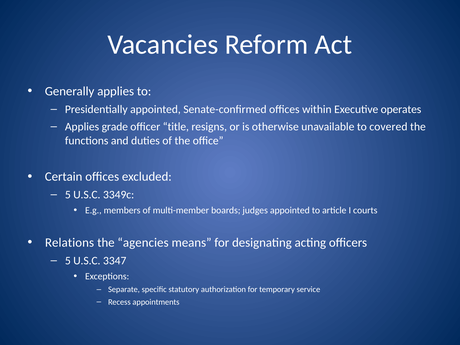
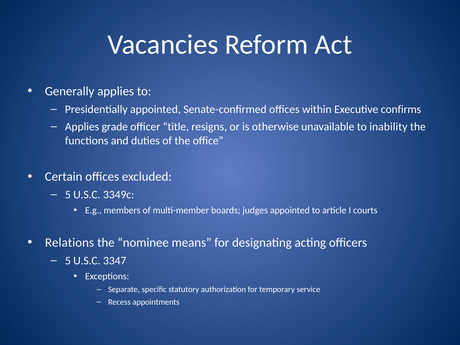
operates: operates -> confirms
covered: covered -> inability
agencies: agencies -> nominee
